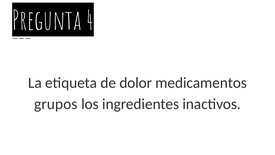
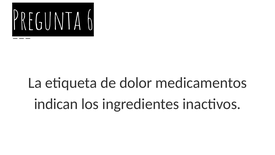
4: 4 -> 6
grupos: grupos -> indican
